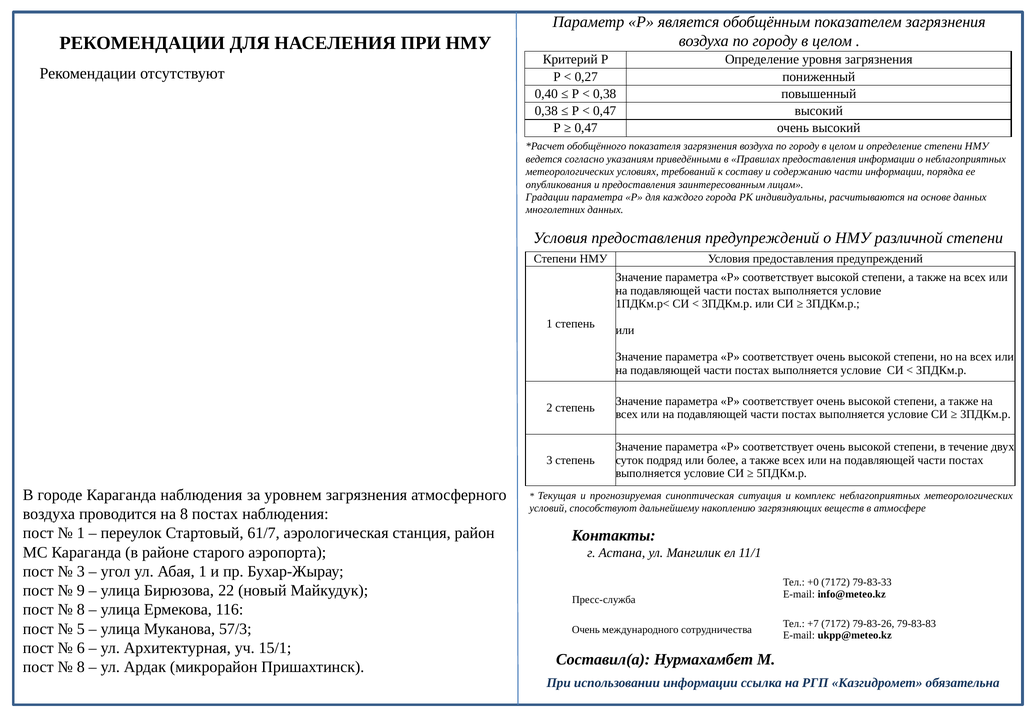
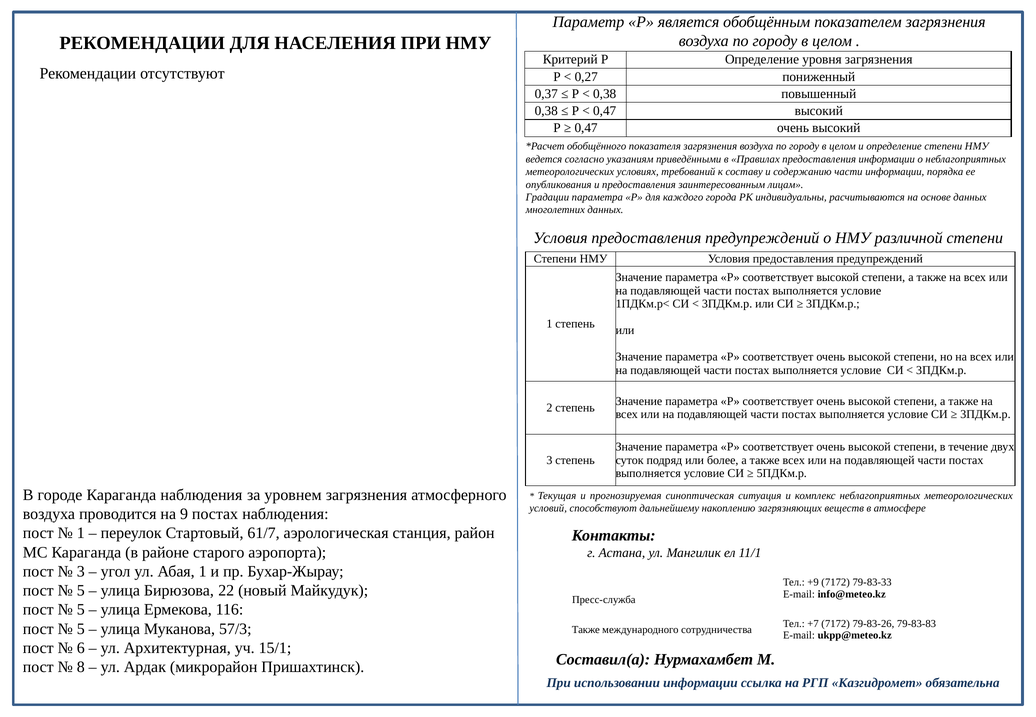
0,40: 0,40 -> 0,37
на 8: 8 -> 9
+0: +0 -> +9
9 at (81, 591): 9 -> 5
8 at (81, 610): 8 -> 5
Очень at (586, 630): Очень -> Также
